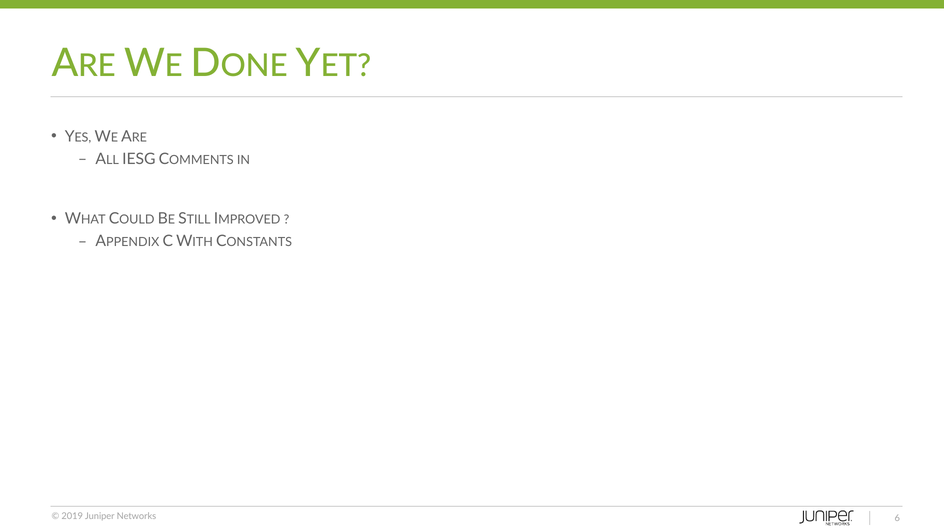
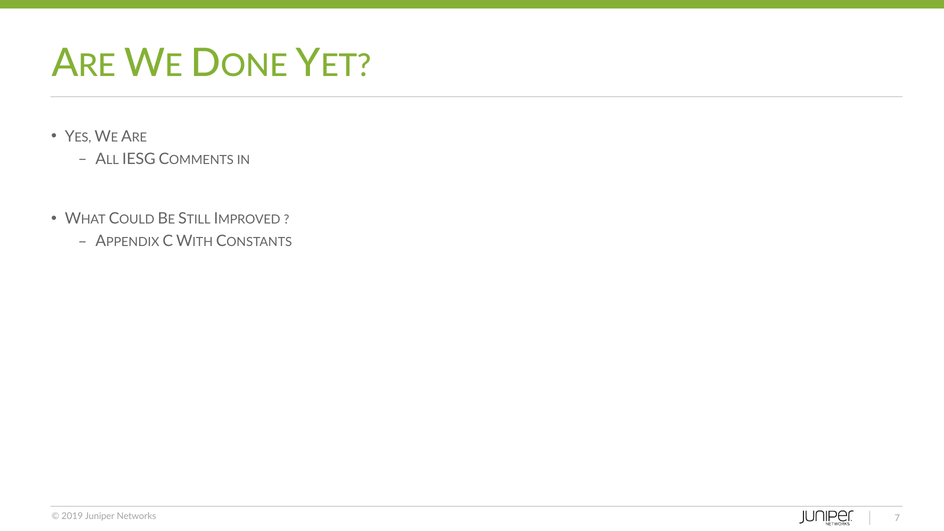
6: 6 -> 7
